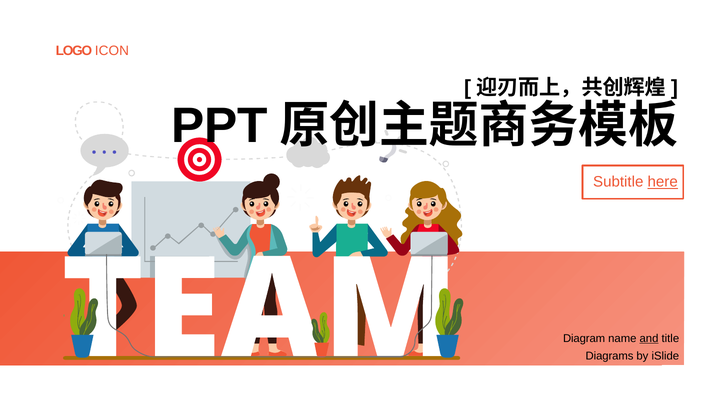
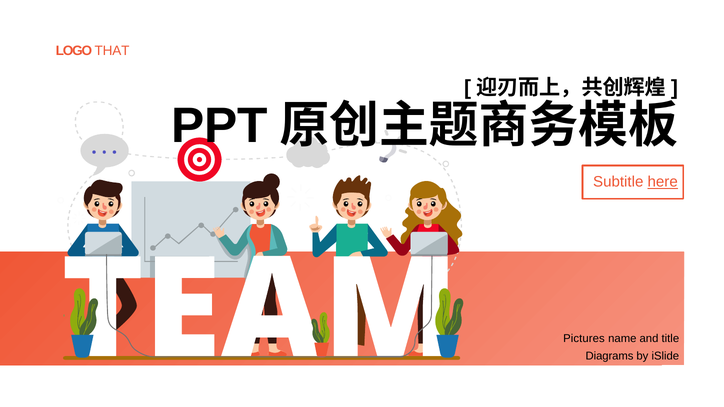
ICON: ICON -> THAT
Diagram: Diagram -> Pictures
and underline: present -> none
